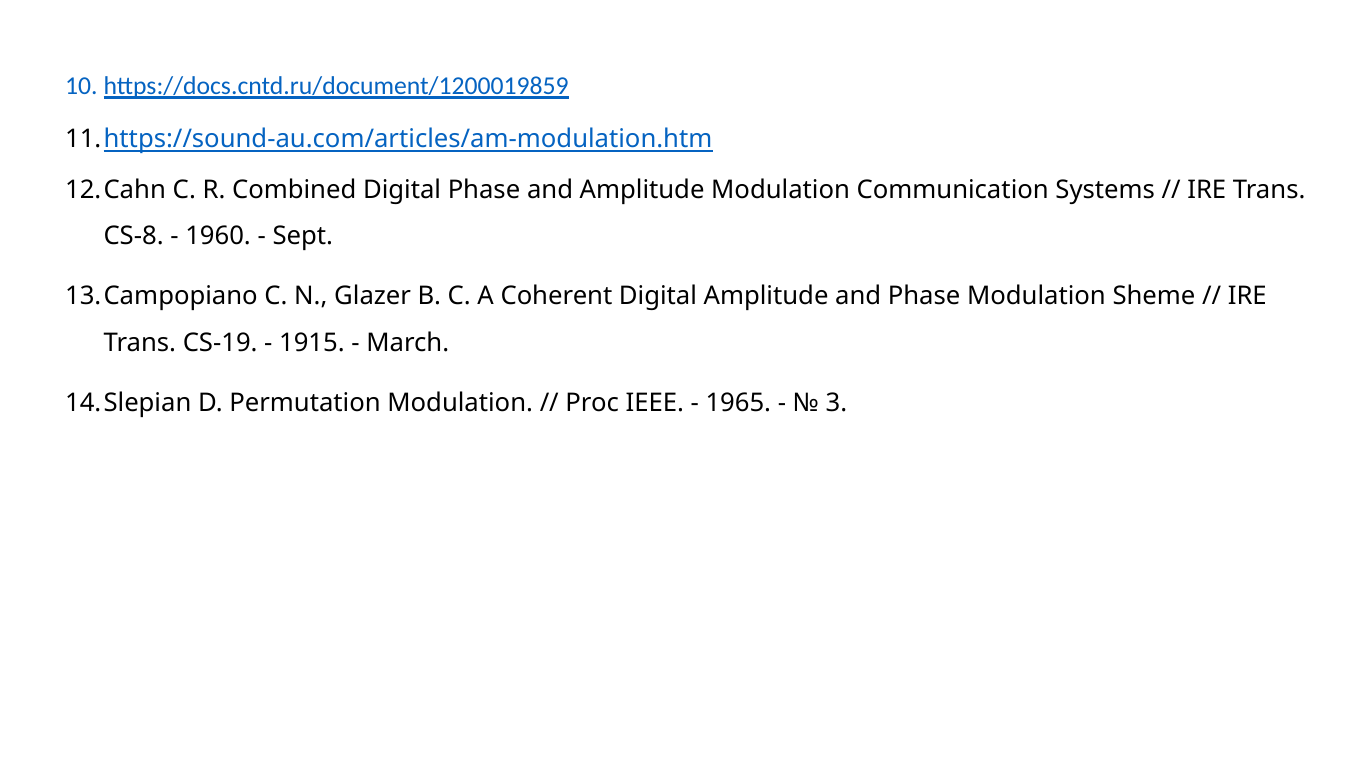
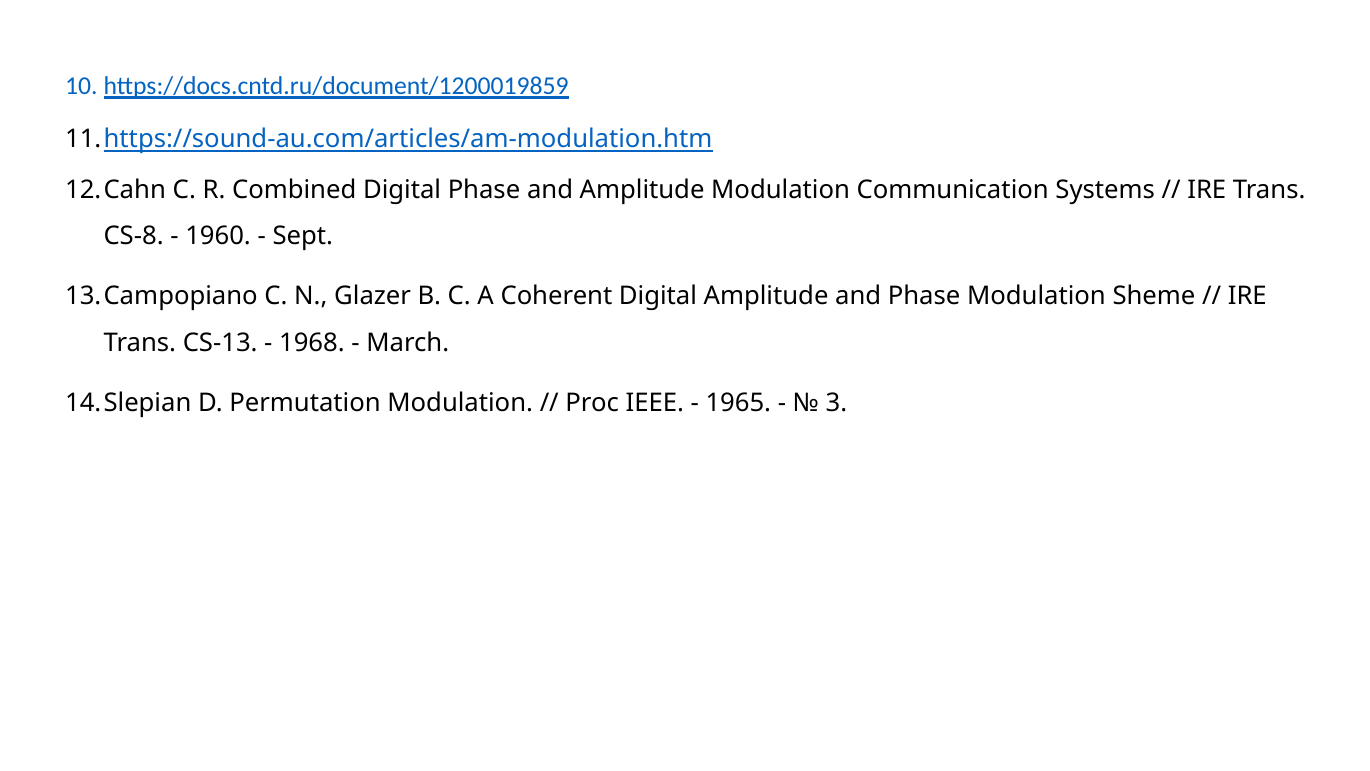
CS-19: CS-19 -> CS-13
1915: 1915 -> 1968
